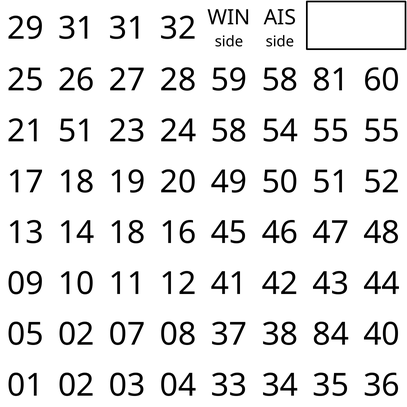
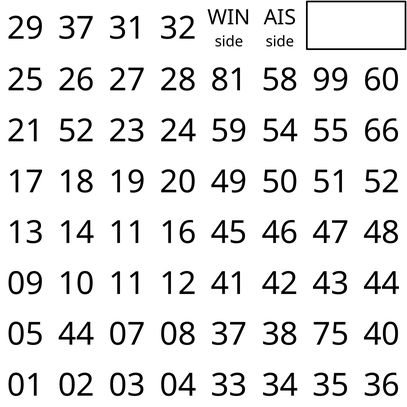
29 31: 31 -> 37
59: 59 -> 81
81: 81 -> 99
21 51: 51 -> 52
24 58: 58 -> 59
55 55: 55 -> 66
14 18: 18 -> 11
05 02: 02 -> 44
84: 84 -> 75
